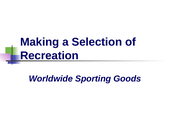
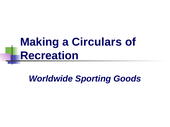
Selection: Selection -> Circulars
